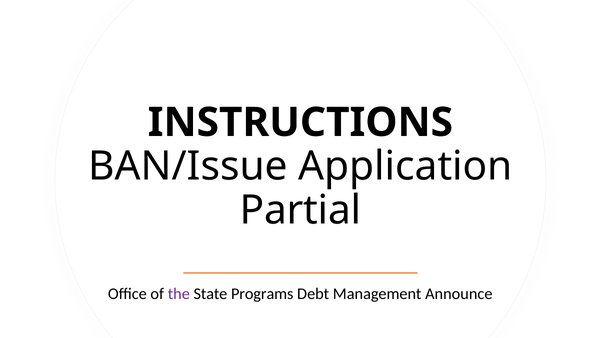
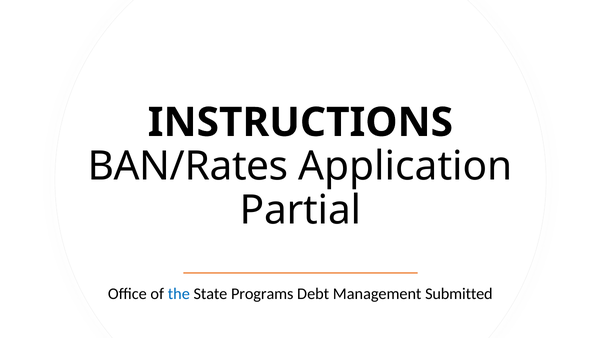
BAN/Issue: BAN/Issue -> BAN/Rates
the colour: purple -> blue
Announce: Announce -> Submitted
